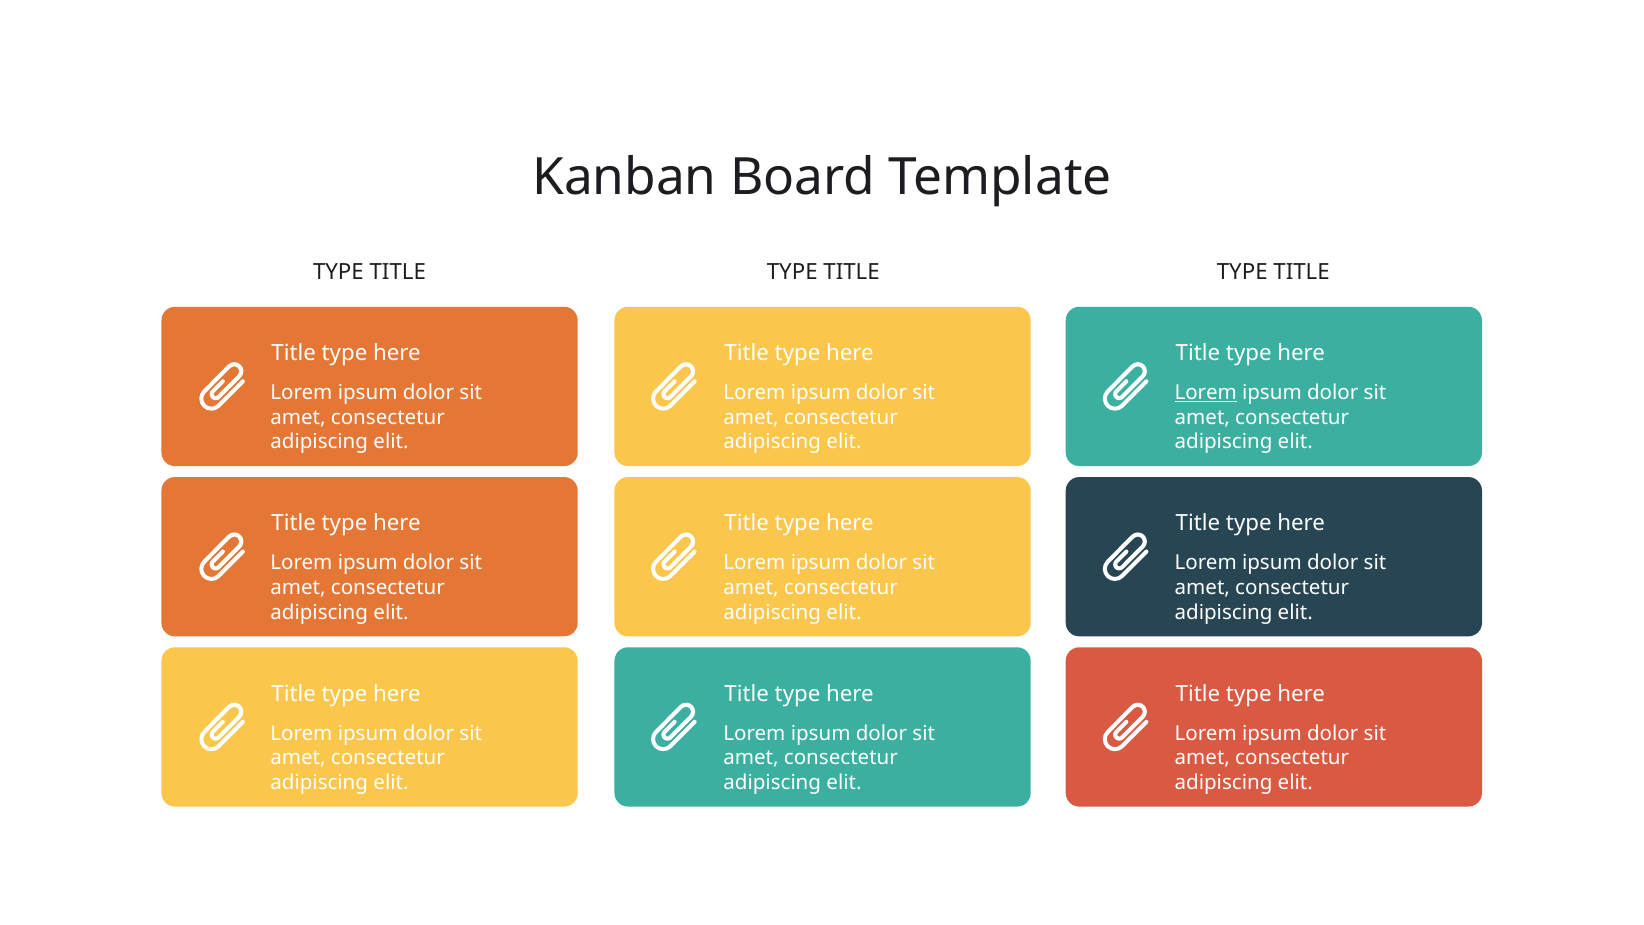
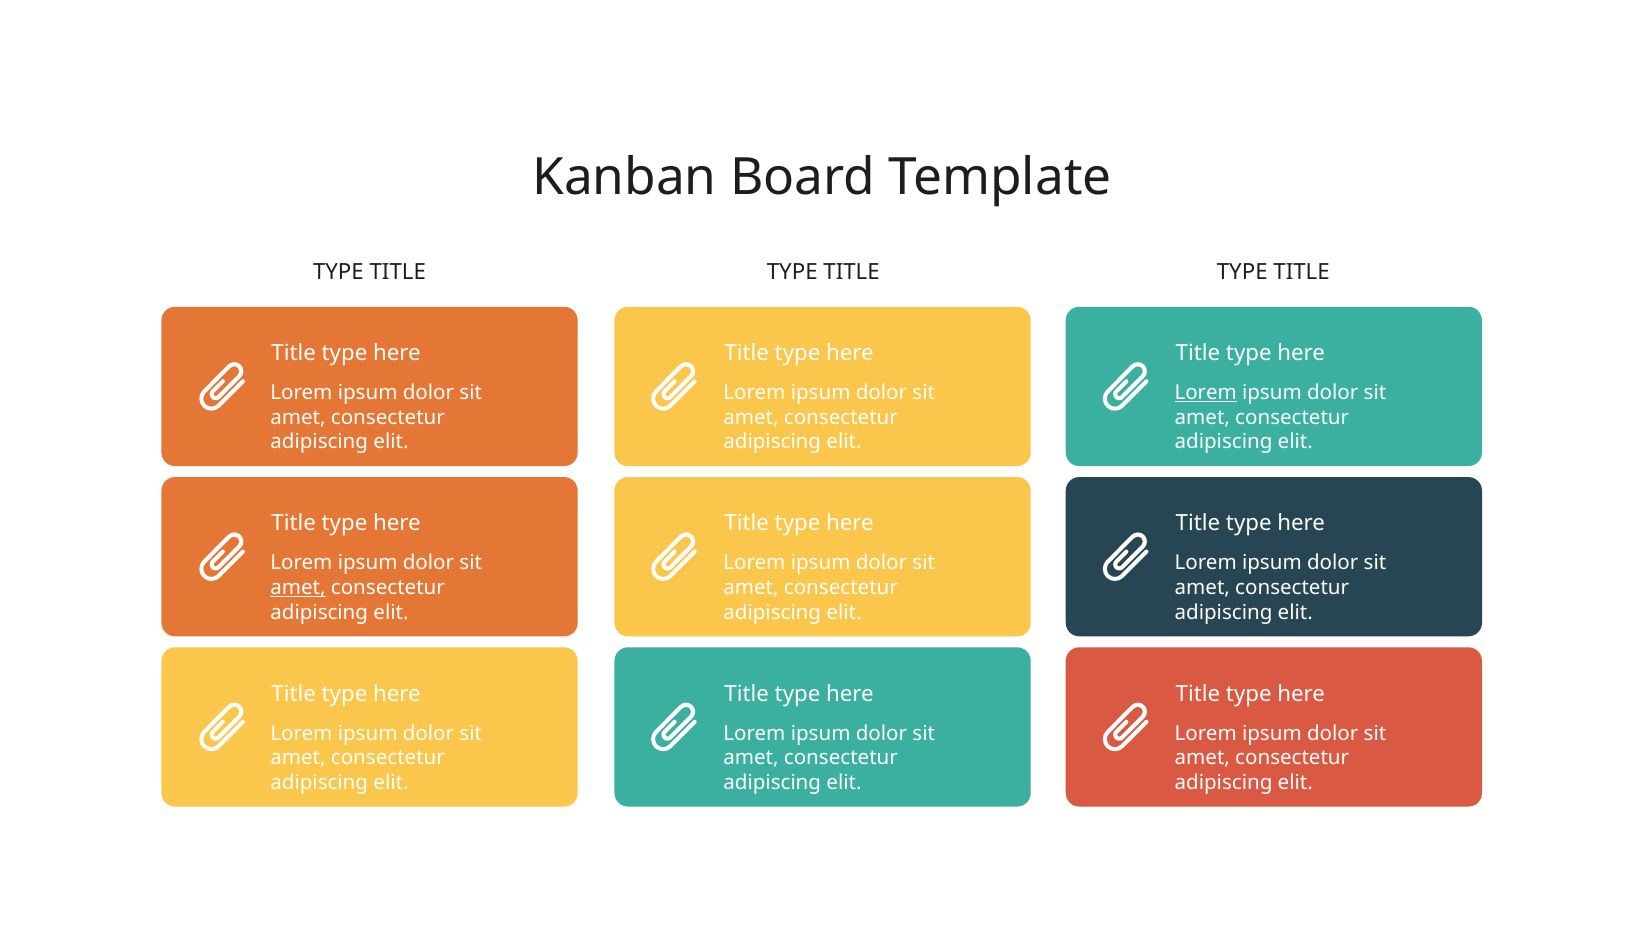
amet at (298, 588) underline: none -> present
